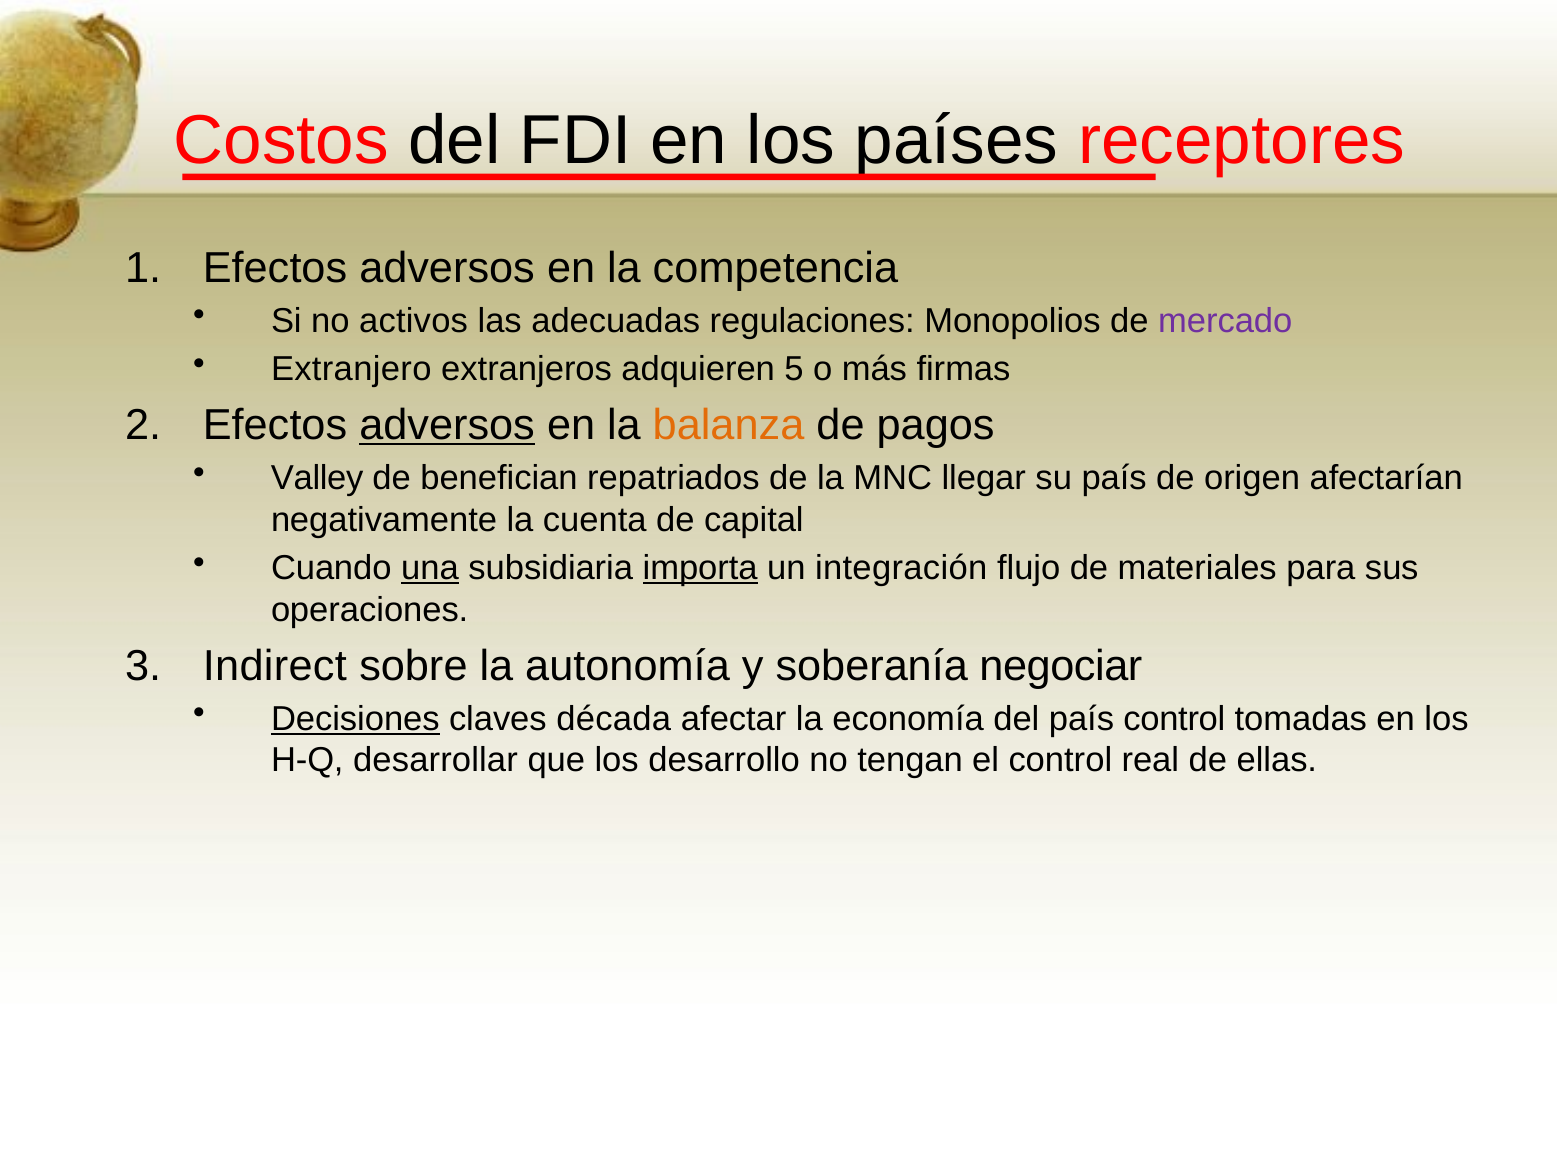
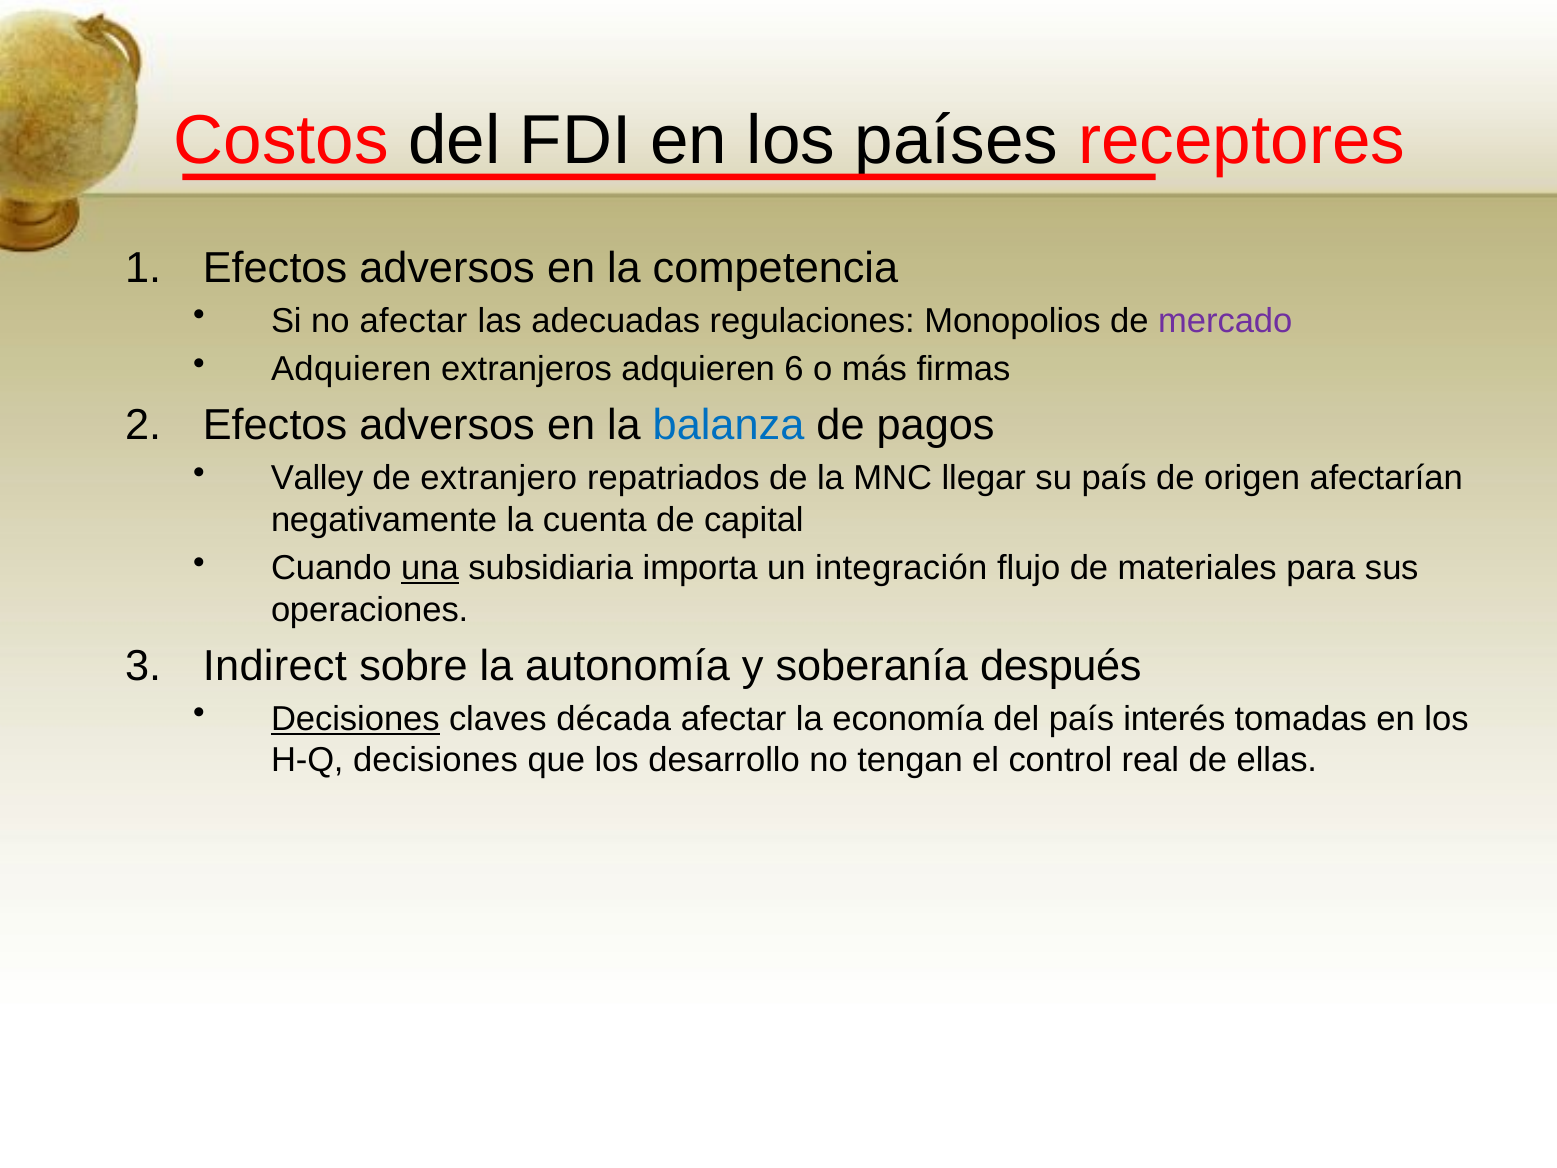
no activos: activos -> afectar
Extranjero at (351, 369): Extranjero -> Adquieren
5: 5 -> 6
adversos at (447, 425) underline: present -> none
balanza colour: orange -> blue
benefician: benefician -> extranjero
importa underline: present -> none
negociar: negociar -> después
país control: control -> interés
H-Q desarrollar: desarrollar -> decisiones
